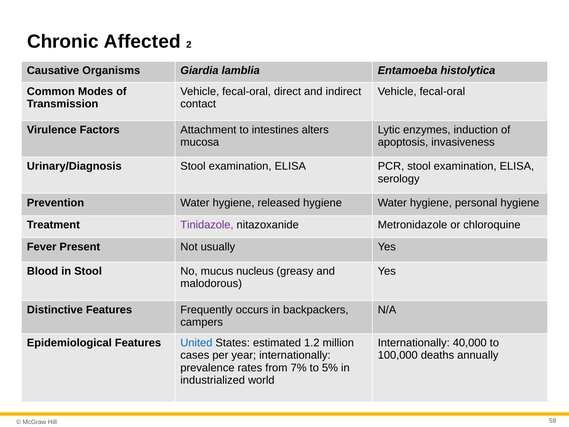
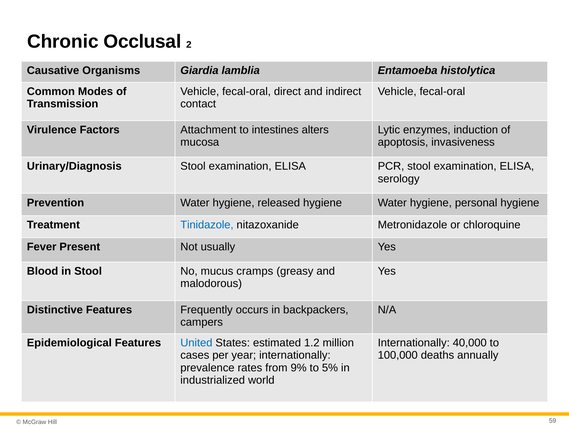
Affected: Affected -> Occlusal
Tinidazole colour: purple -> blue
nucleus: nucleus -> cramps
7%: 7% -> 9%
